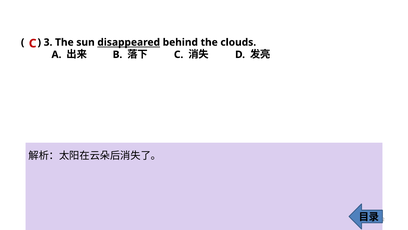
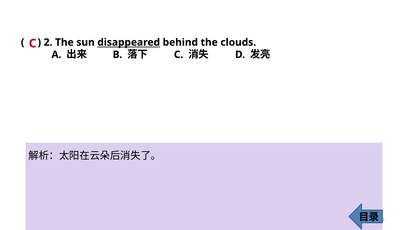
3: 3 -> 2
